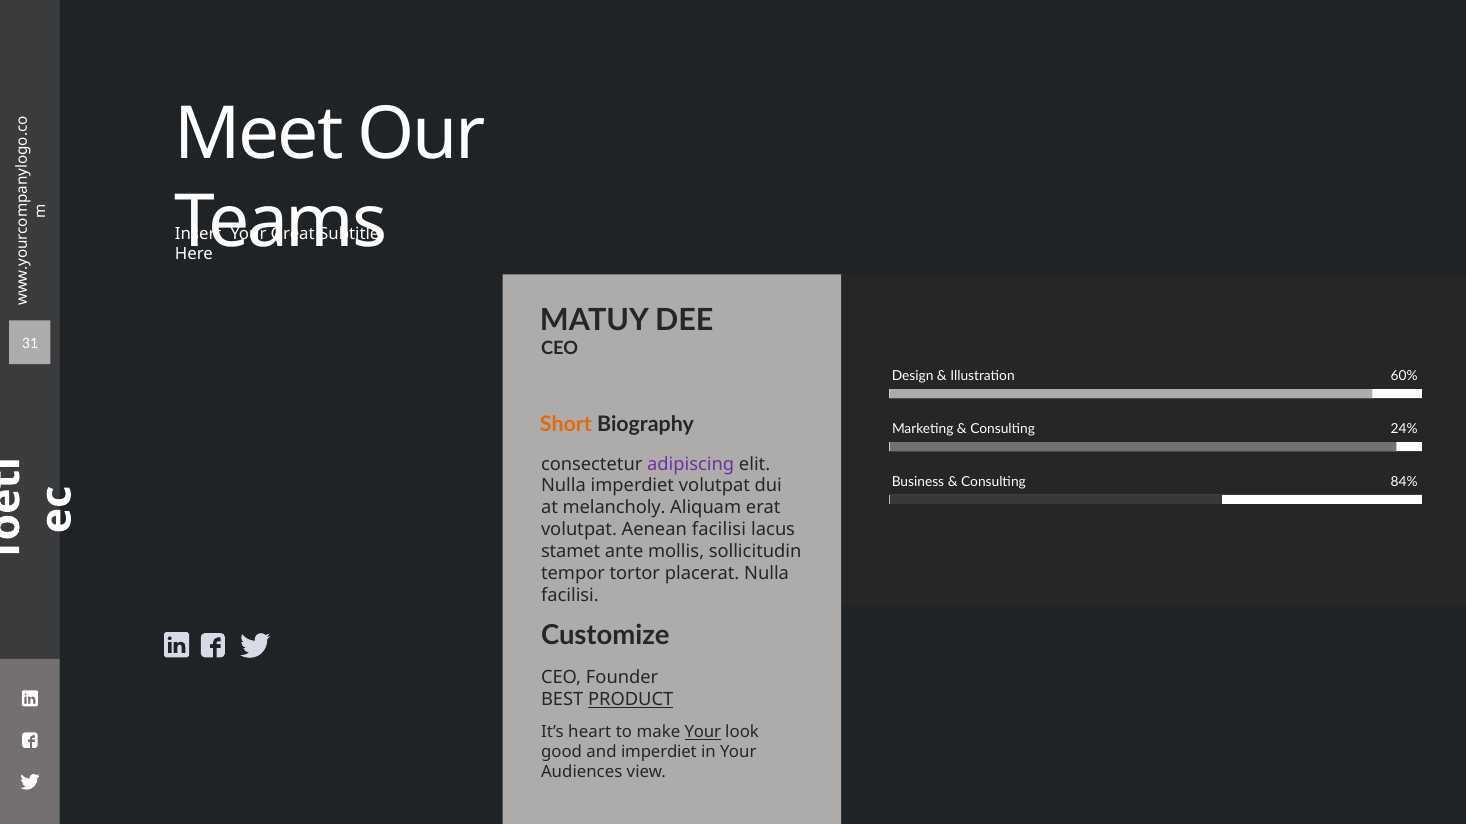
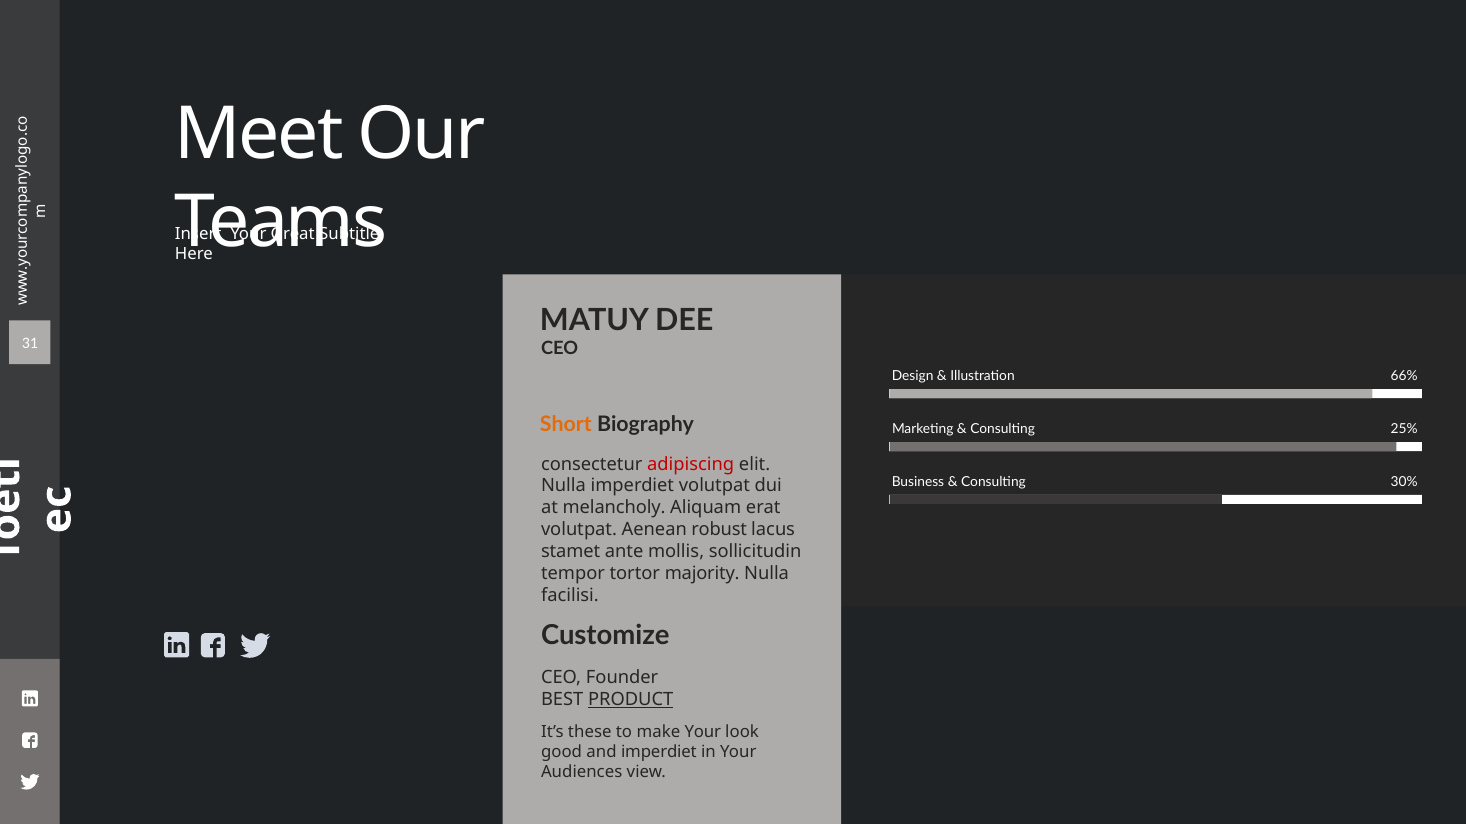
60%: 60% -> 66%
24%: 24% -> 25%
adipiscing colour: purple -> red
84%: 84% -> 30%
Aenean facilisi: facilisi -> robust
placerat: placerat -> majority
heart: heart -> these
Your at (703, 732) underline: present -> none
